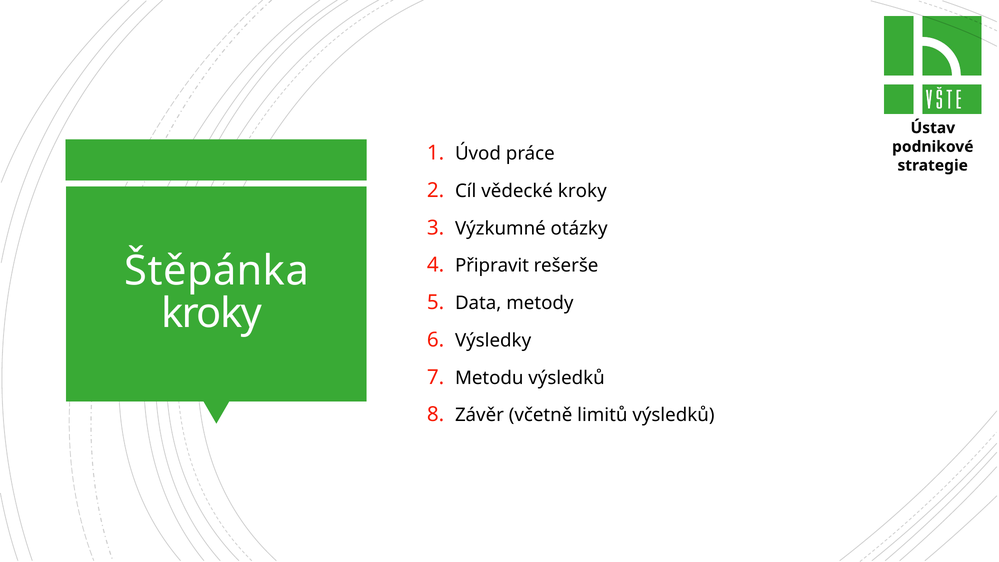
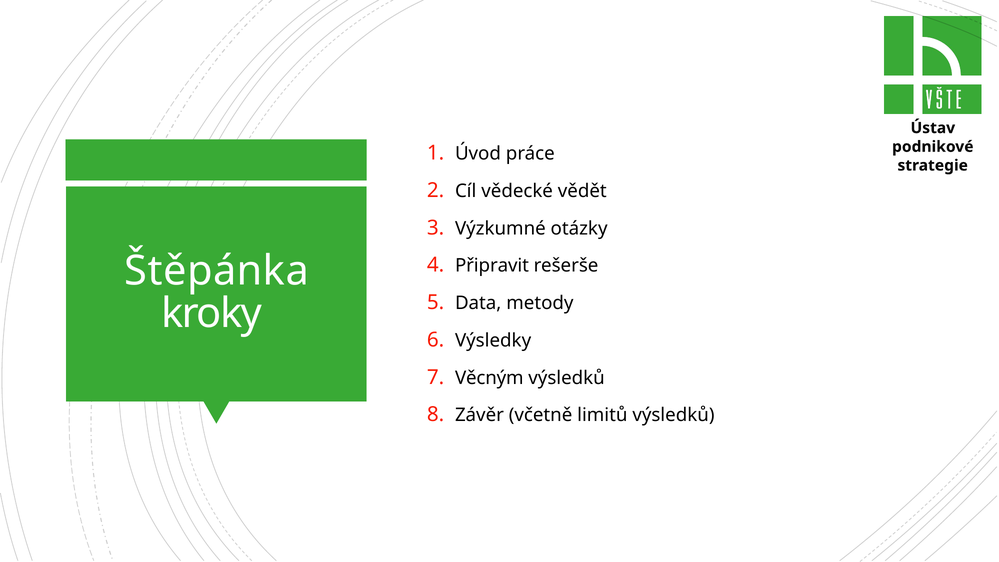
vědecké kroky: kroky -> vědět
Metodu: Metodu -> Věcným
